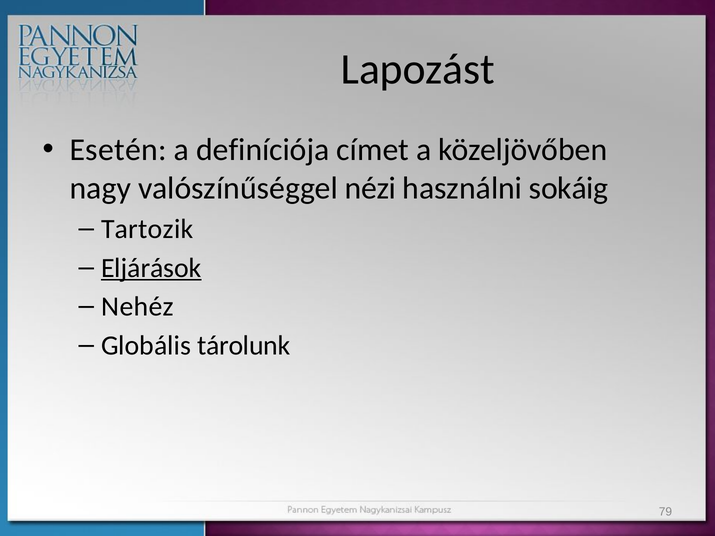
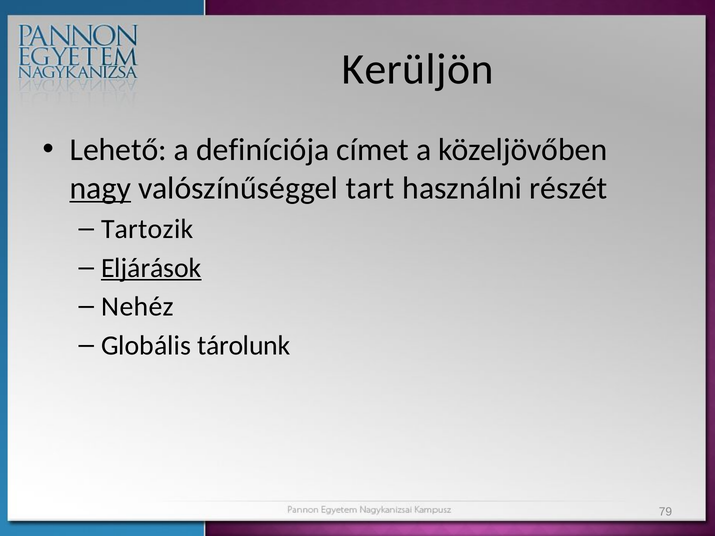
Lapozást: Lapozást -> Kerüljön
Esetén: Esetén -> Lehető
nagy underline: none -> present
nézi: nézi -> tart
sokáig: sokáig -> részét
